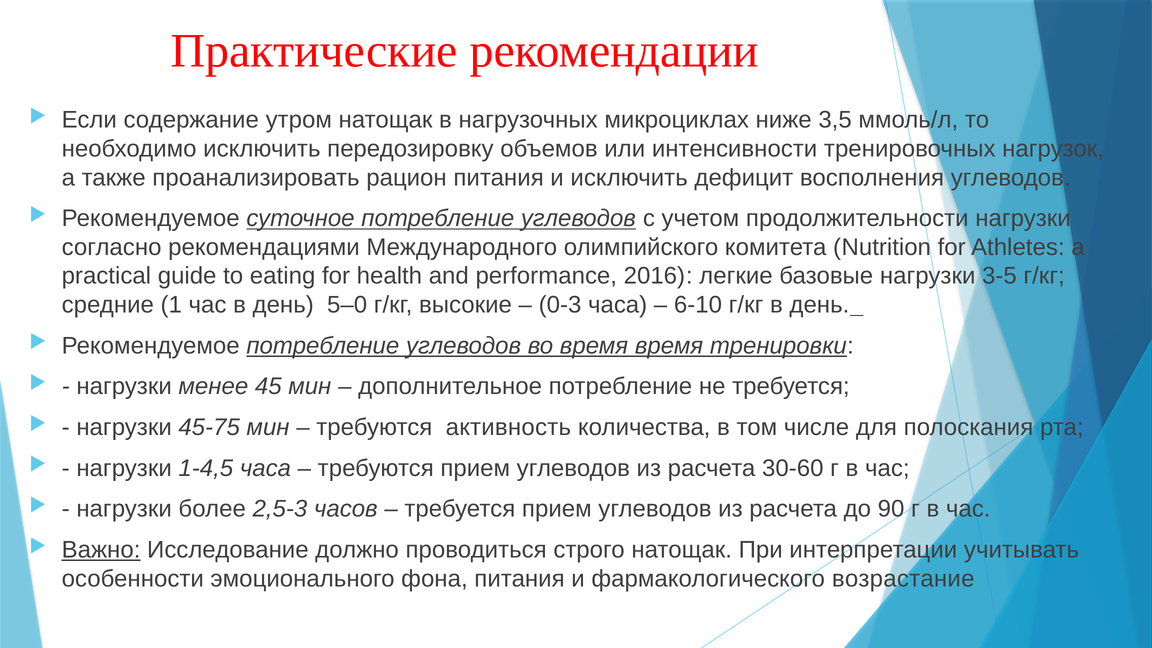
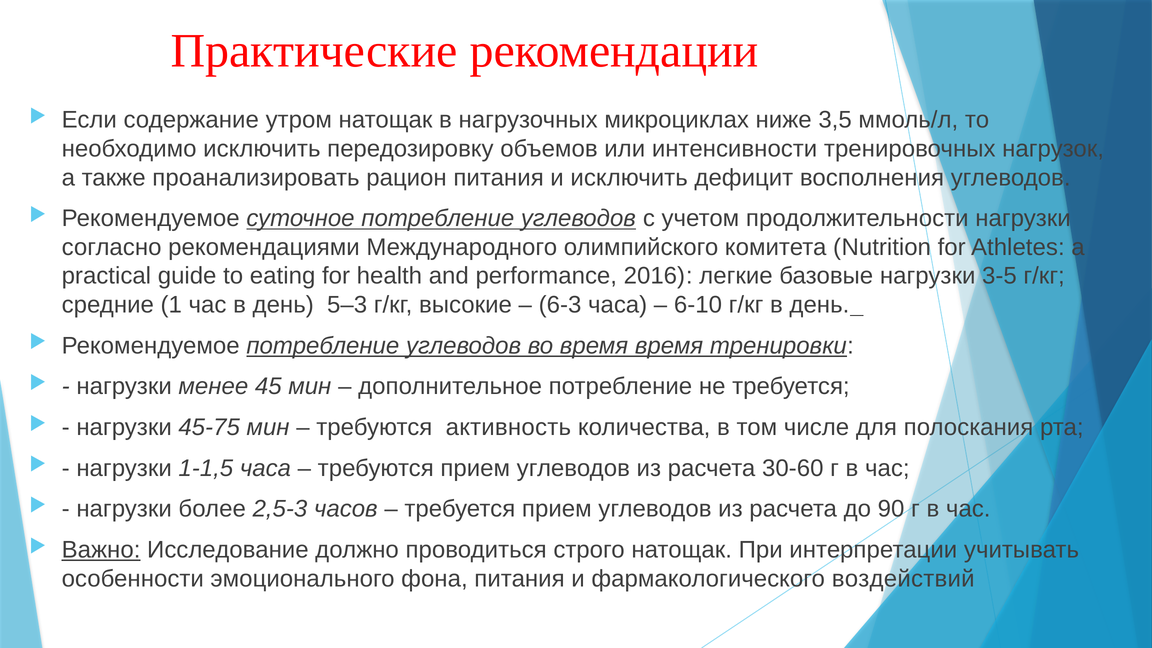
5–0: 5–0 -> 5–3
0-3: 0-3 -> 6-3
1-4,5: 1-4,5 -> 1-1,5
возрастание: возрастание -> воздействий
